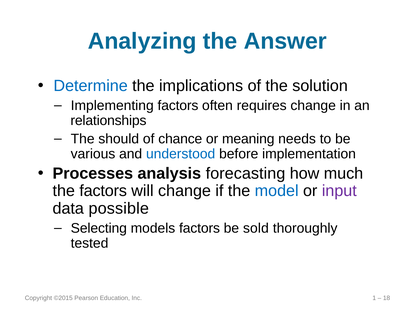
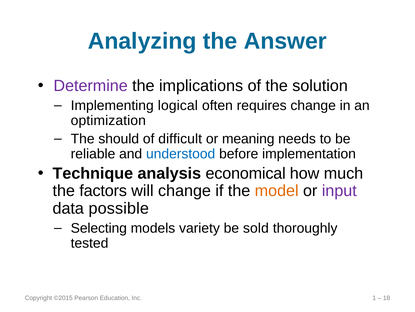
Determine colour: blue -> purple
Implementing factors: factors -> logical
relationships: relationships -> optimization
chance: chance -> difficult
various: various -> reliable
Processes: Processes -> Technique
forecasting: forecasting -> economical
model colour: blue -> orange
models factors: factors -> variety
